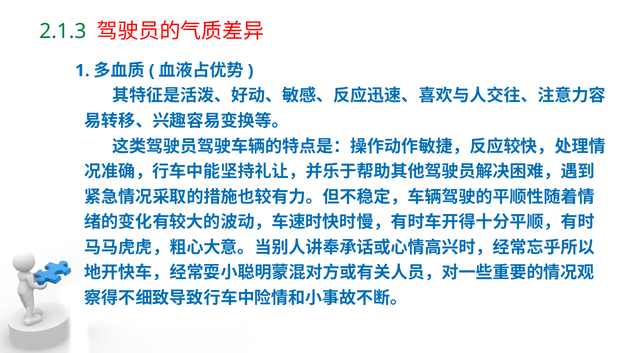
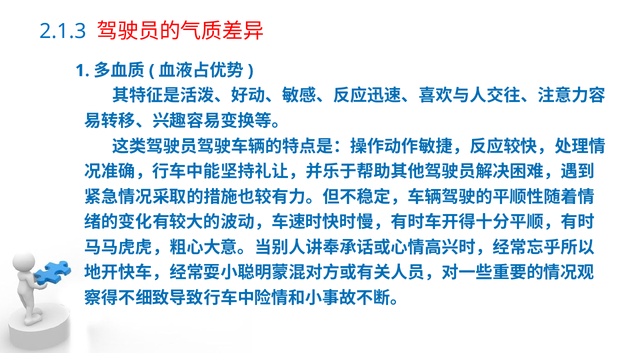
2.1.3 colour: green -> blue
